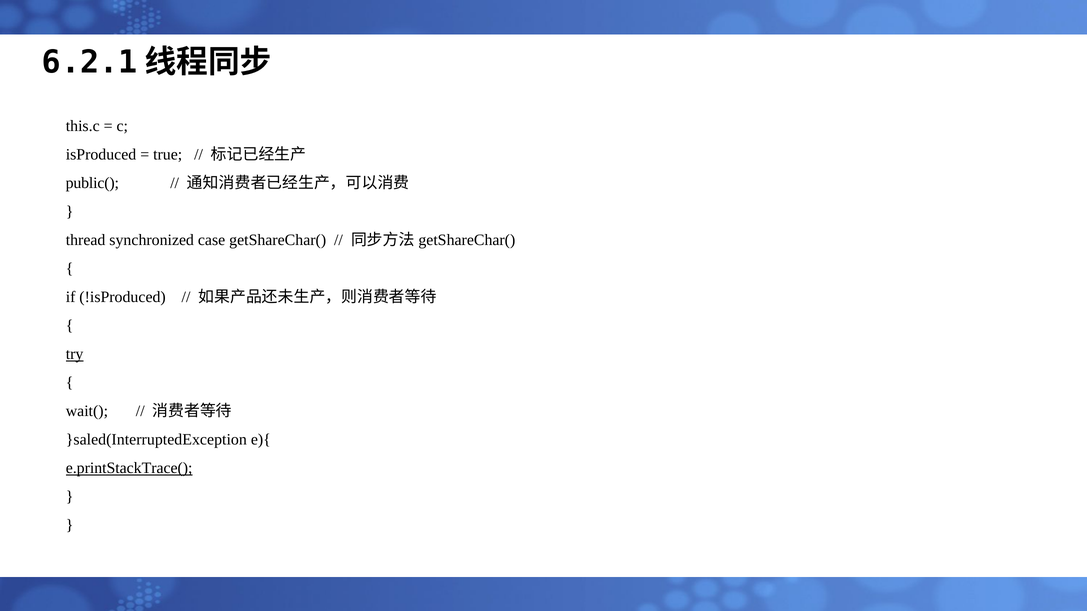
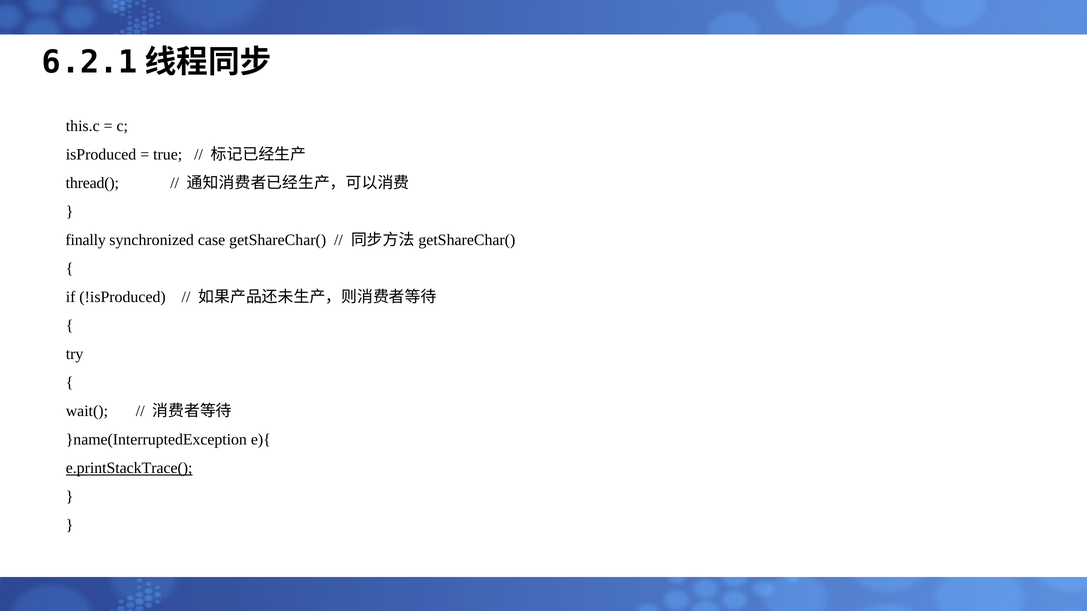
public(: public( -> thread(
thread: thread -> finally
try underline: present -> none
}saled(InterruptedException: }saled(InterruptedException -> }name(InterruptedException
